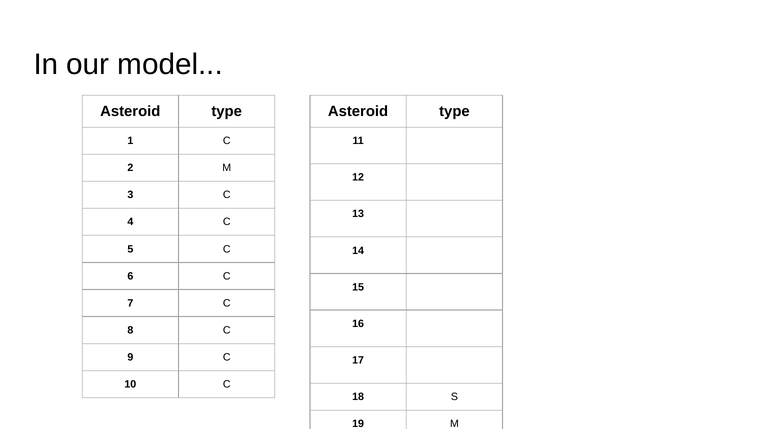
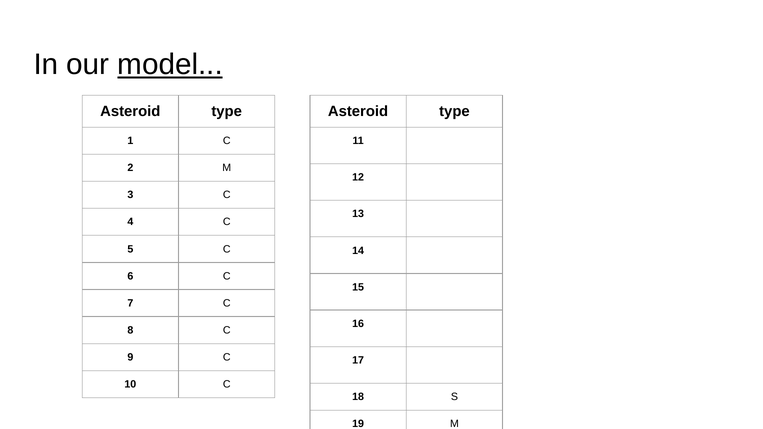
model underline: none -> present
